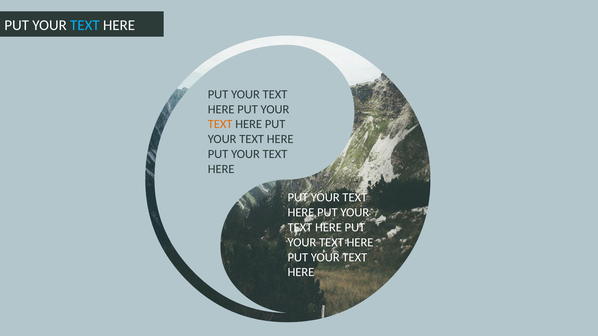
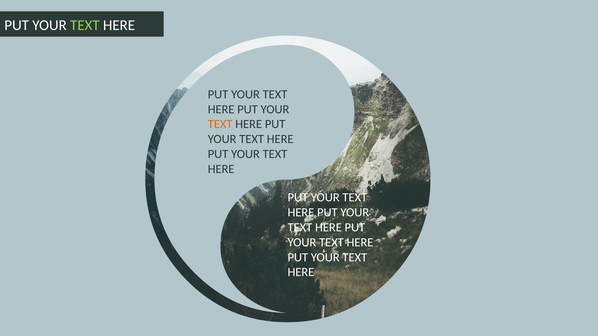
TEXT at (85, 25) colour: light blue -> light green
